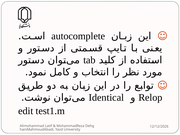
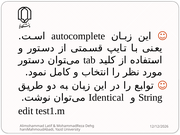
Relop: Relop -> String
